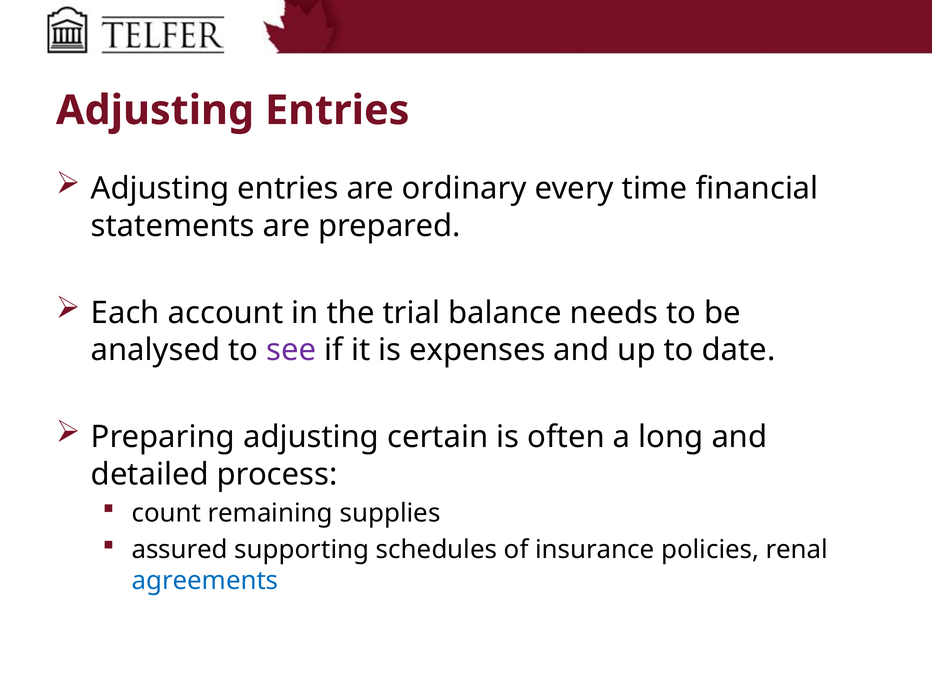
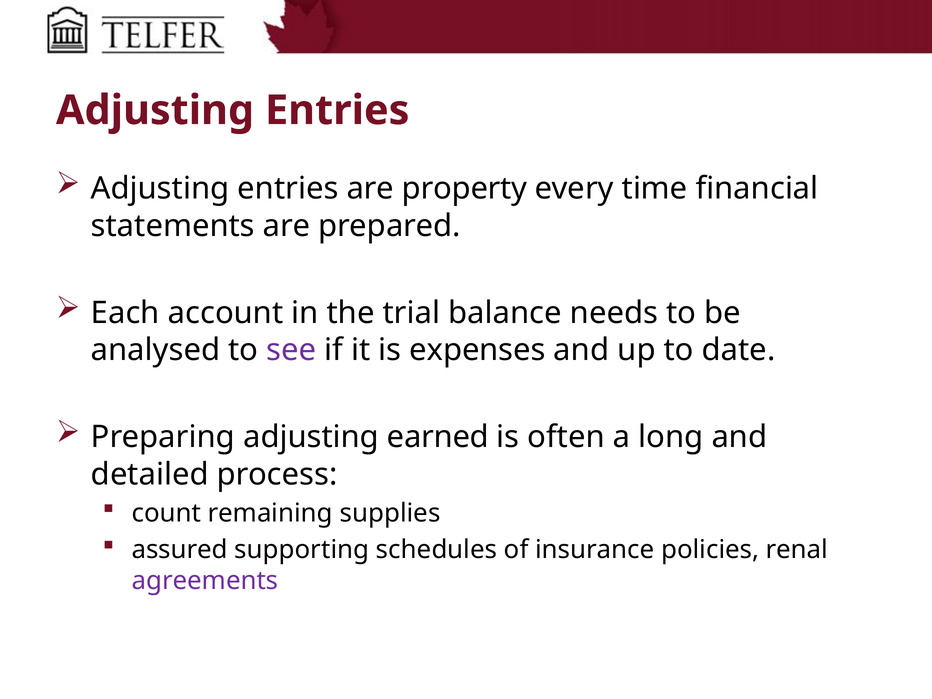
ordinary: ordinary -> property
certain: certain -> earned
agreements colour: blue -> purple
